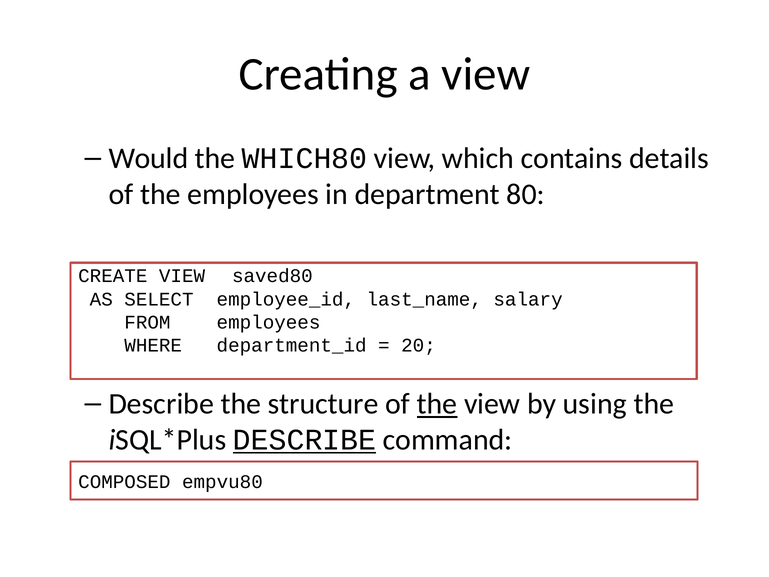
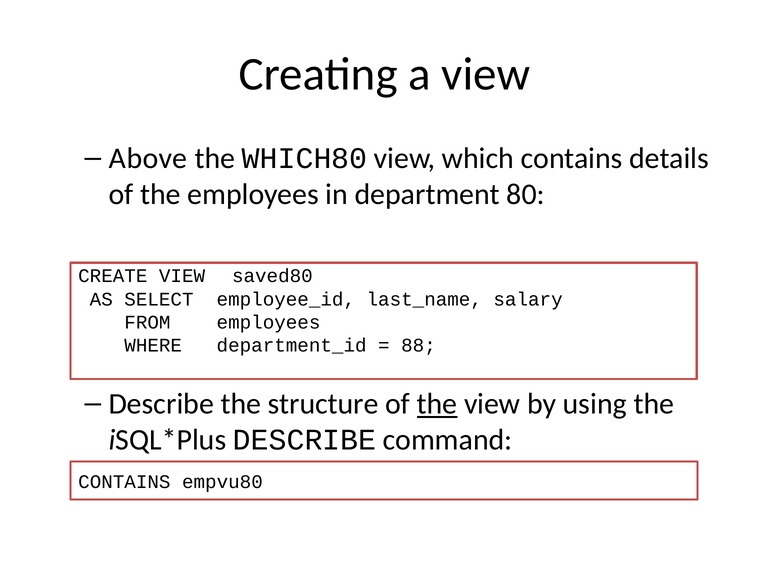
Would: Would -> Above
20: 20 -> 88
DESCRIBE at (305, 440) underline: present -> none
COMPOSED at (124, 482): COMPOSED -> CONTAINS
